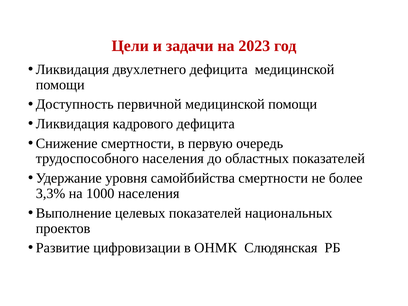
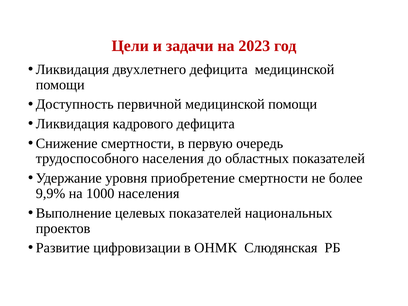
самойбийства: самойбийства -> приобретение
3,3%: 3,3% -> 9,9%
